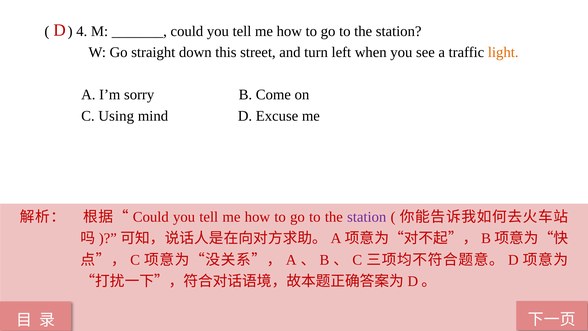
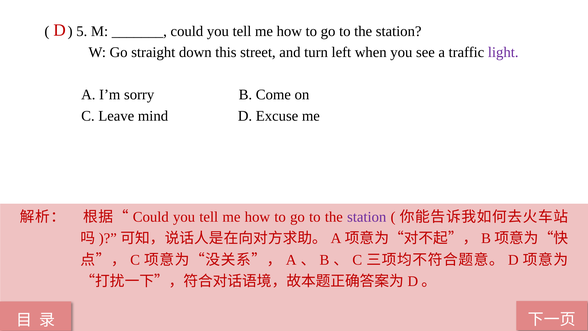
4: 4 -> 5
light colour: orange -> purple
Using: Using -> Leave
